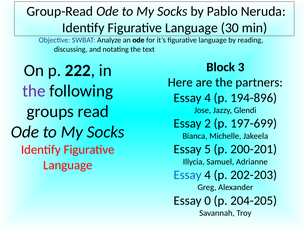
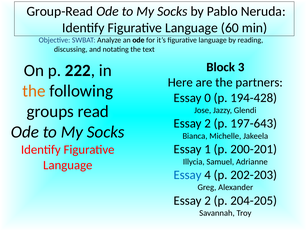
30: 30 -> 60
the at (34, 91) colour: purple -> orange
4 at (208, 98): 4 -> 0
194-896: 194-896 -> 194-428
197-699: 197-699 -> 197-643
5: 5 -> 1
0 at (208, 200): 0 -> 2
